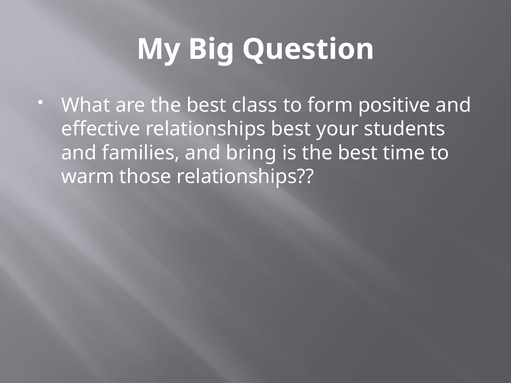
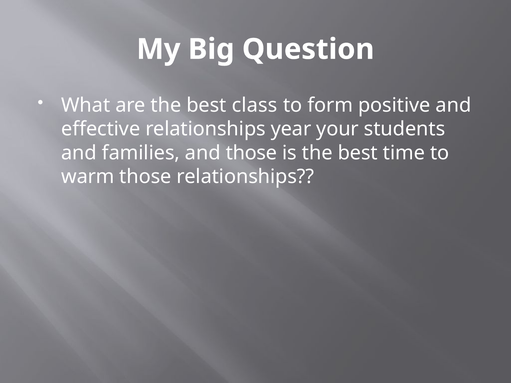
relationships best: best -> year
and bring: bring -> those
